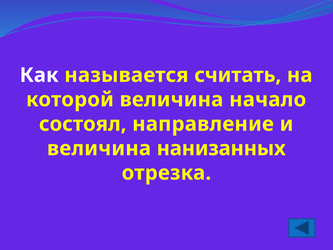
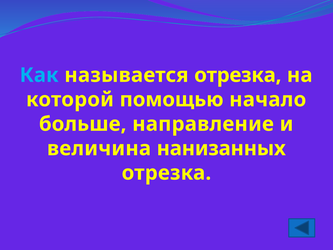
Как colour: white -> light blue
называется считать: считать -> отрезка
которой величина: величина -> помощью
состоял: состоял -> больше
